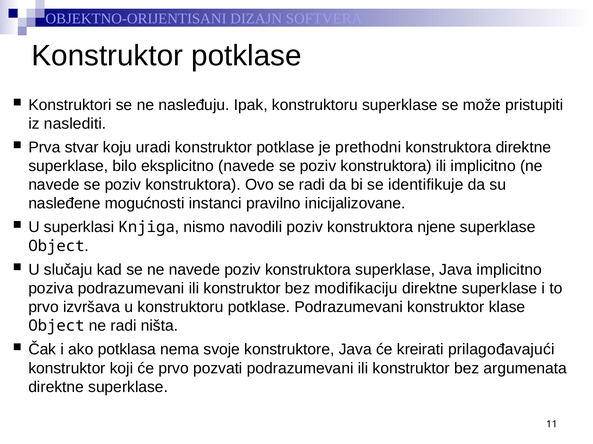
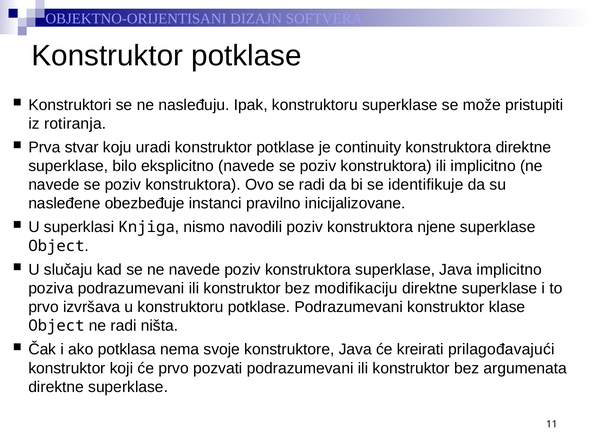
naslediti: naslediti -> rotiranja
prethodni: prethodni -> continuity
mogućnosti: mogućnosti -> obezbeđuje
